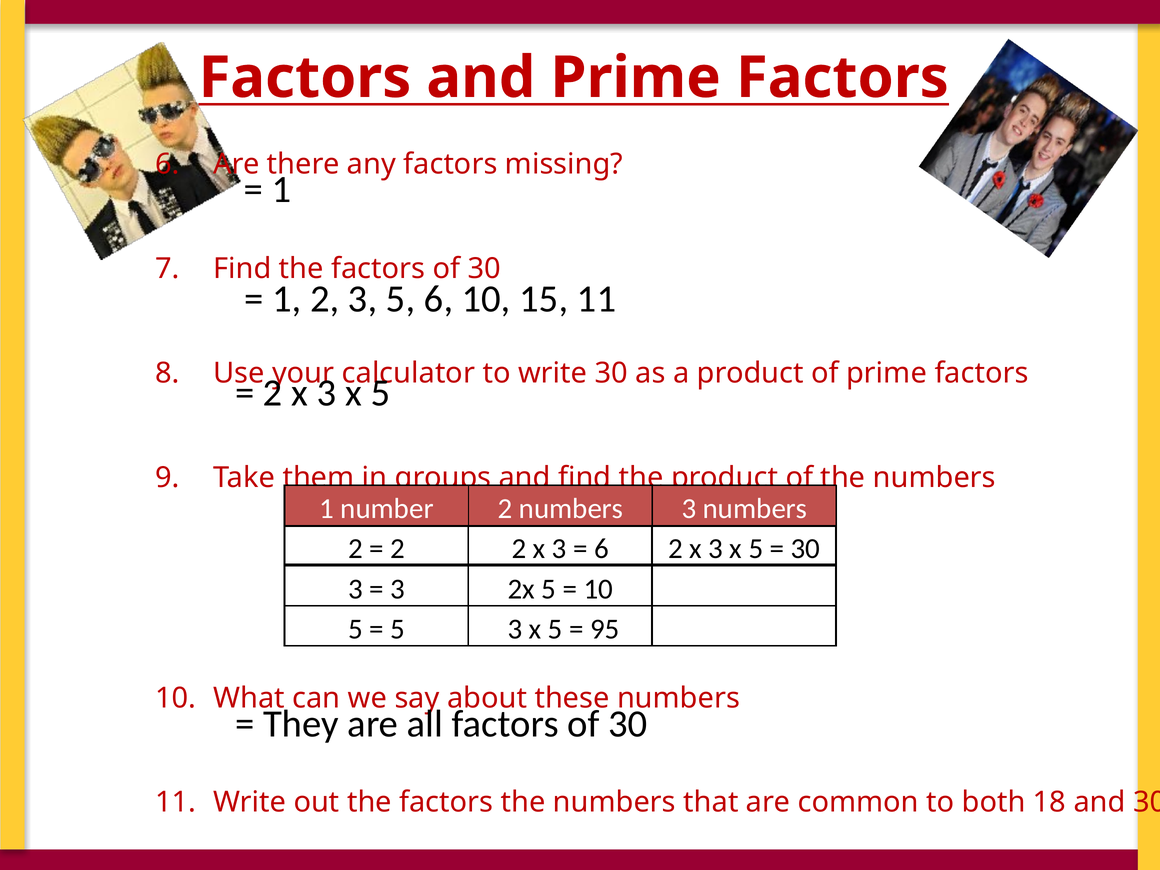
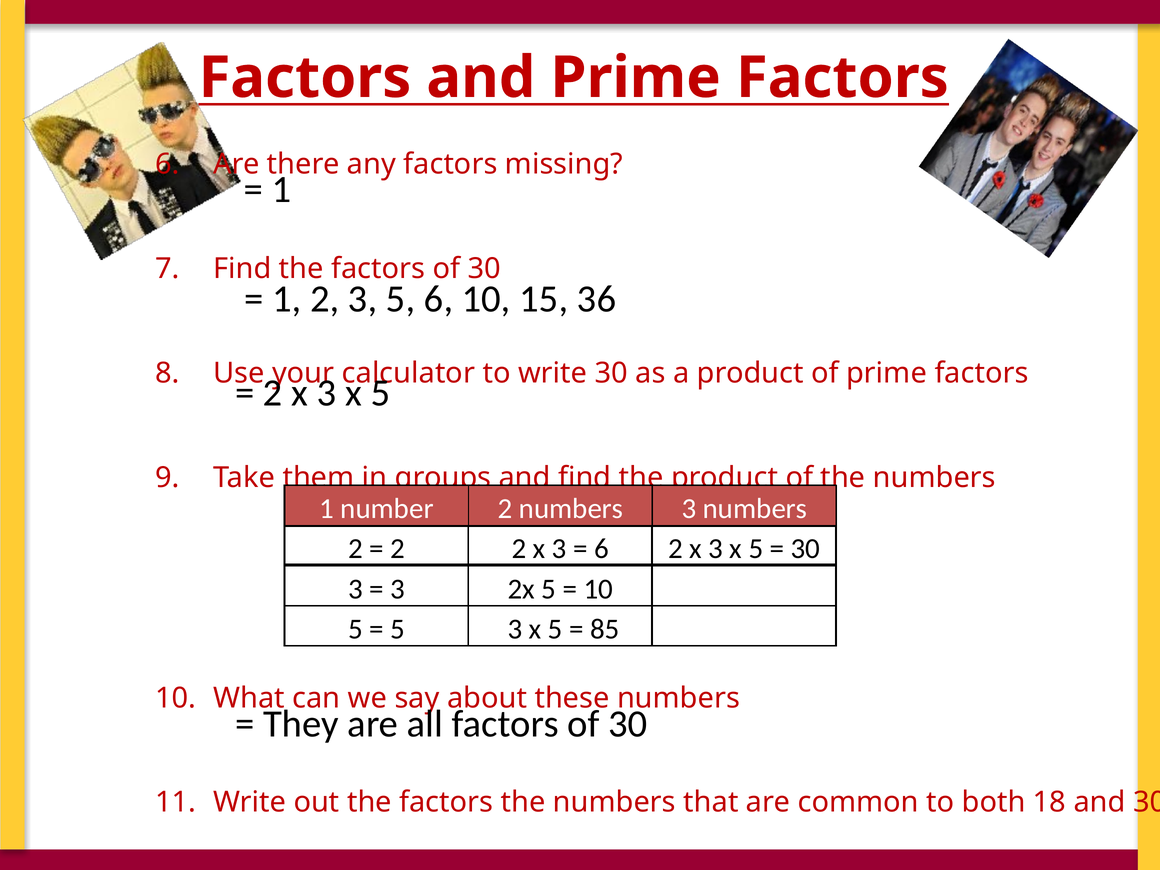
15 11: 11 -> 36
95: 95 -> 85
